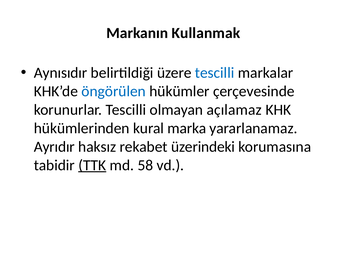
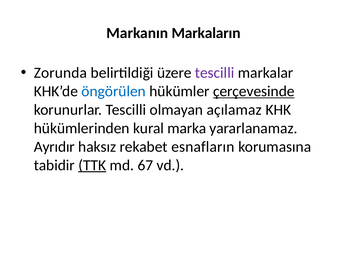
Kullanmak: Kullanmak -> Markaların
Aynısıdır: Aynısıdır -> Zorunda
tescilli at (215, 73) colour: blue -> purple
çerçevesinde underline: none -> present
üzerindeki: üzerindeki -> esnafların
58: 58 -> 67
